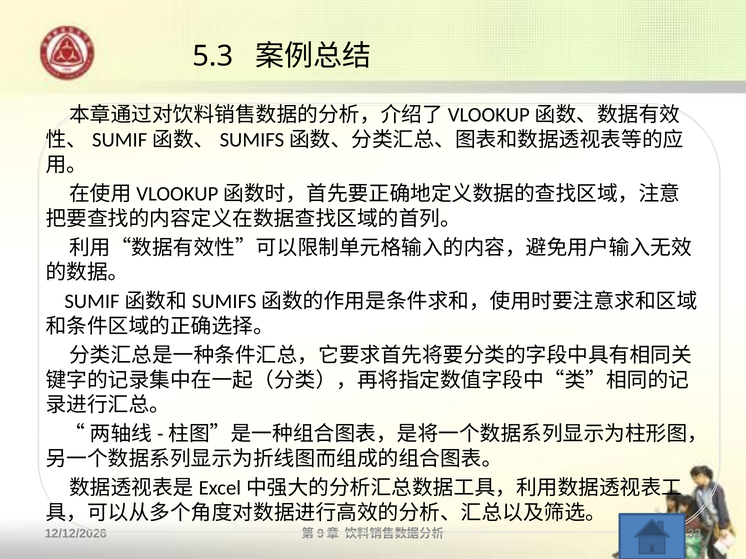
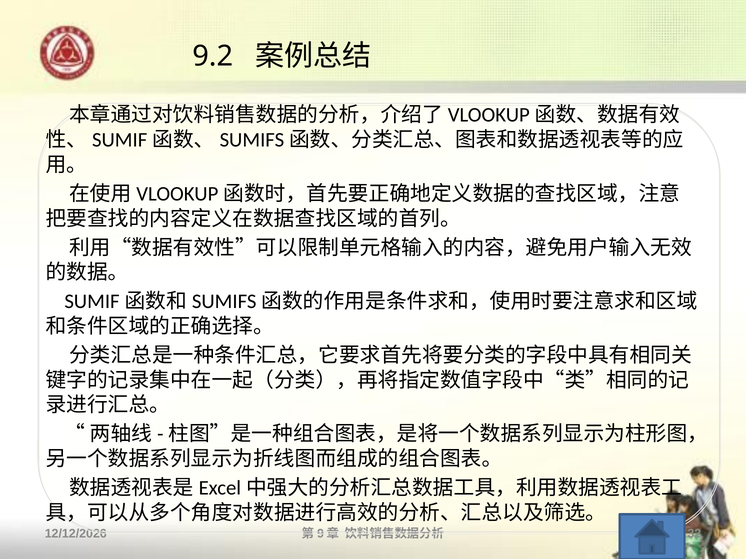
5.3: 5.3 -> 9.2
